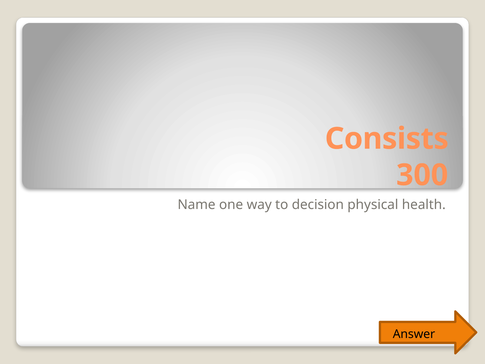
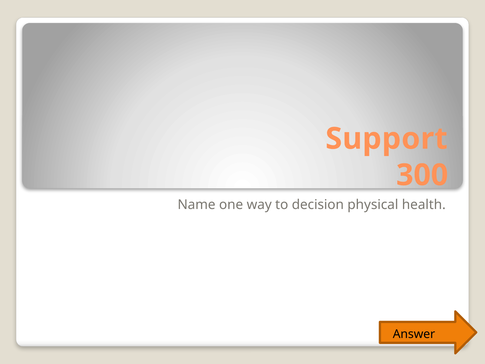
Consists: Consists -> Support
